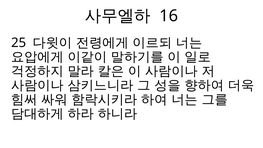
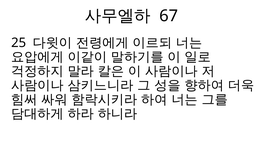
16: 16 -> 67
